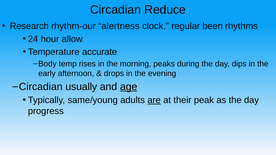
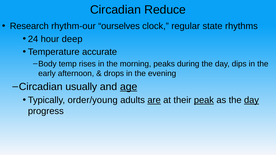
alertness: alertness -> ourselves
been: been -> state
allow: allow -> deep
same/young: same/young -> order/young
peak underline: none -> present
day at (251, 100) underline: none -> present
